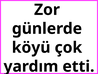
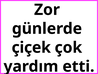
köyü: köyü -> çiçek
